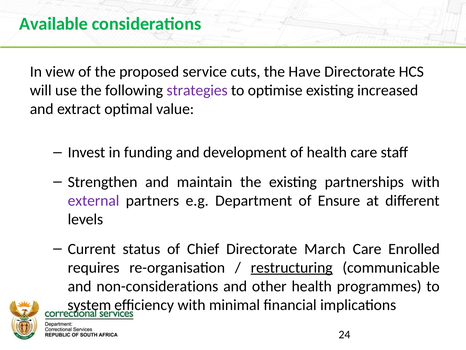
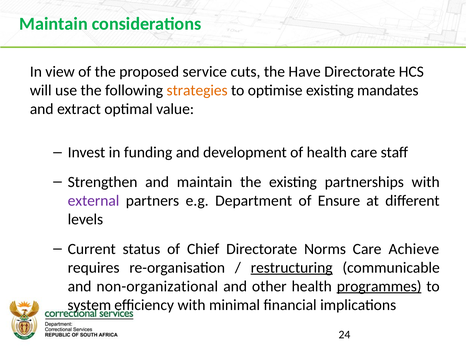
Available at (54, 24): Available -> Maintain
strategies colour: purple -> orange
increased: increased -> mandates
March: March -> Norms
Enrolled: Enrolled -> Achieve
non-considerations: non-considerations -> non-organizational
programmes underline: none -> present
